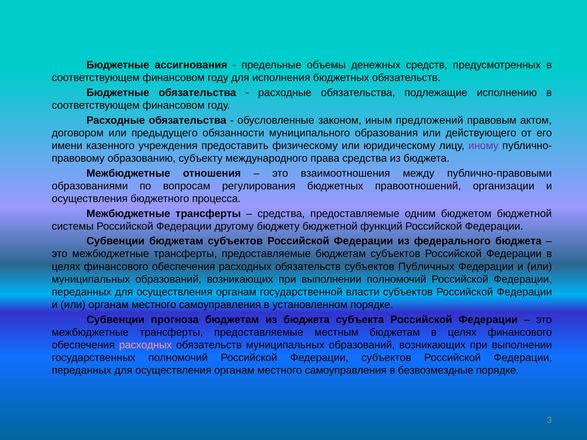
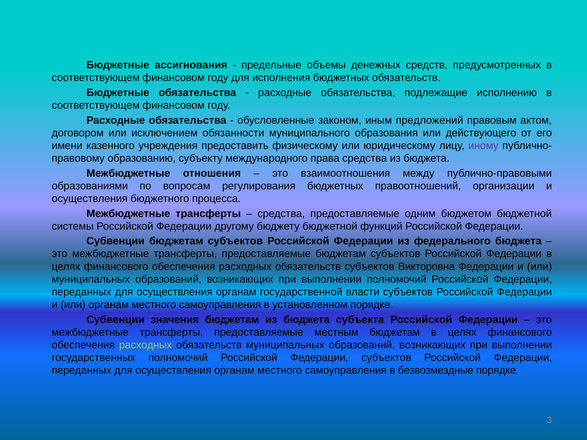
предыдущего: предыдущего -> исключением
Публичных: Публичных -> Викторовна
прогноза: прогноза -> значения
расходных at (146, 345) colour: pink -> light green
